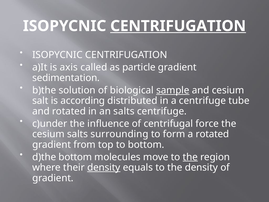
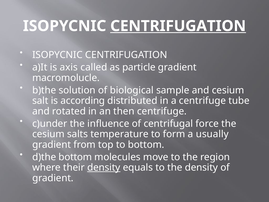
sedimentation: sedimentation -> macromolucle
sample underline: present -> none
an salts: salts -> then
surrounding: surrounding -> temperature
a rotated: rotated -> usually
the at (190, 157) underline: present -> none
